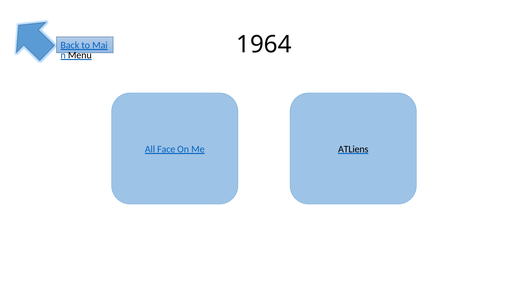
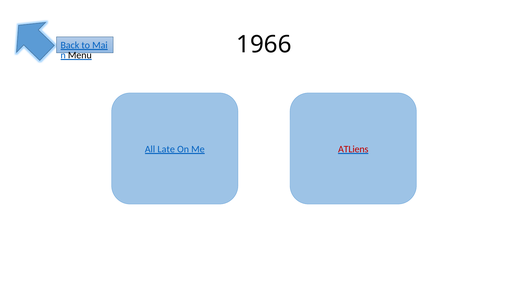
1964: 1964 -> 1966
Face: Face -> Late
ATLiens colour: black -> red
